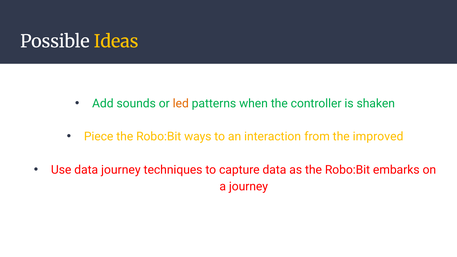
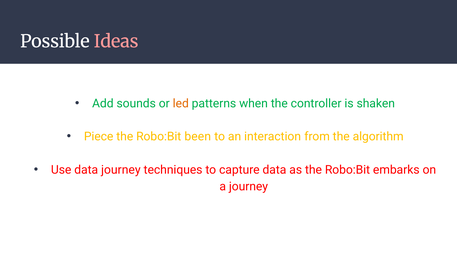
Ideas colour: yellow -> pink
ways: ways -> been
improved: improved -> algorithm
